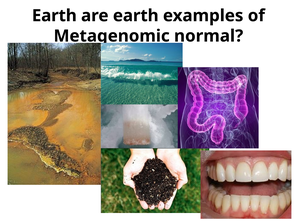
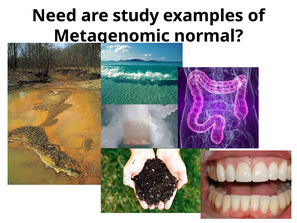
Earth at (54, 16): Earth -> Need
are earth: earth -> study
